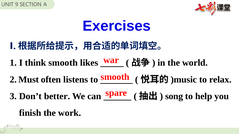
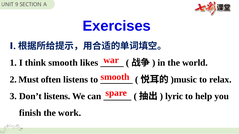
Don’t better: better -> listens
song: song -> lyric
